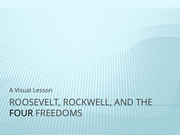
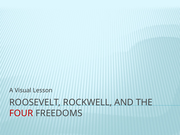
FOUR colour: black -> red
